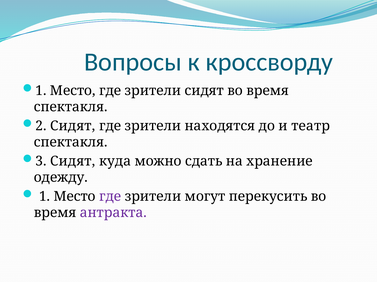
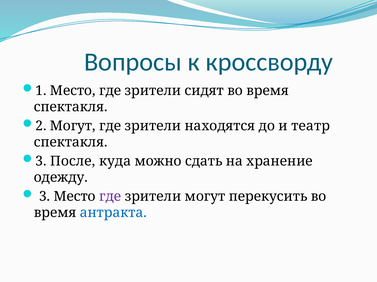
2 Сидят: Сидят -> Могут
3 Сидят: Сидят -> После
1 at (45, 197): 1 -> 3
антракта colour: purple -> blue
